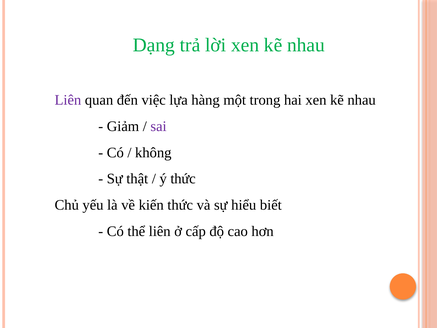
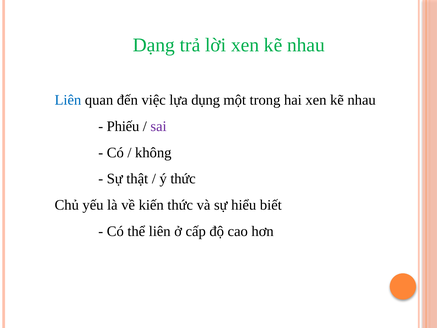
Liên at (68, 100) colour: purple -> blue
hàng: hàng -> dụng
Giảm: Giảm -> Phiếu
